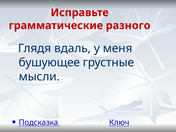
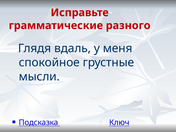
бушующее: бушующее -> спокойное
